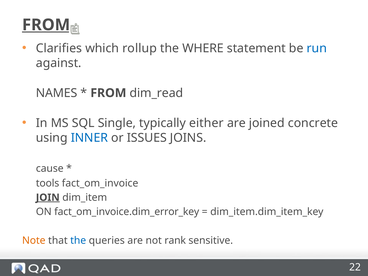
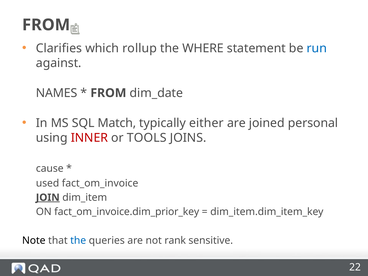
FROM at (46, 25) underline: present -> none
dim_read: dim_read -> dim_date
Single: Single -> Match
concrete: concrete -> personal
INNER colour: blue -> red
ISSUES: ISSUES -> TOOLS
tools: tools -> used
fact_om_invoice.dim_error_key: fact_om_invoice.dim_error_key -> fact_om_invoice.dim_prior_key
Note colour: orange -> black
